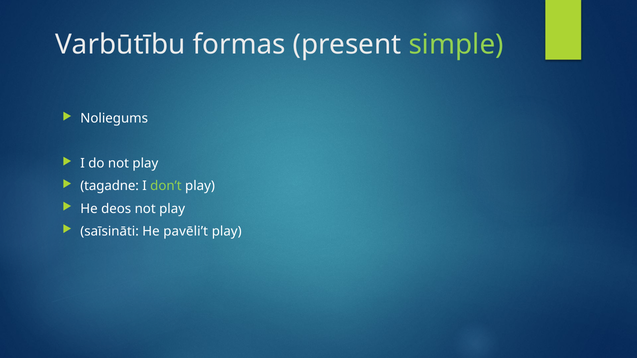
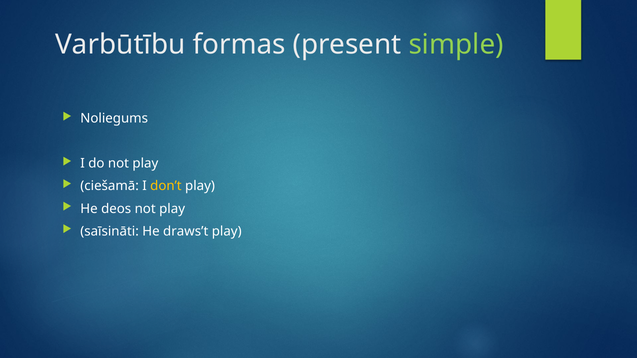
tagadne: tagadne -> ciešamā
don’t colour: light green -> yellow
pavēli’t: pavēli’t -> draws’t
